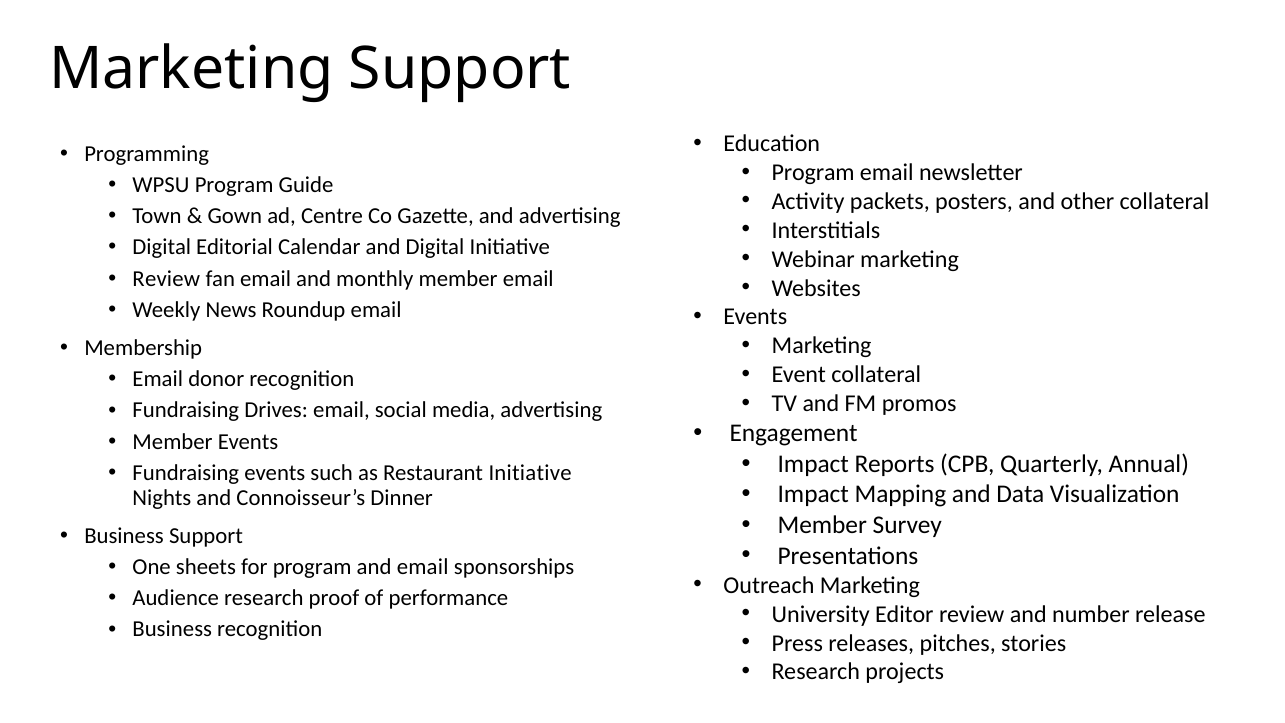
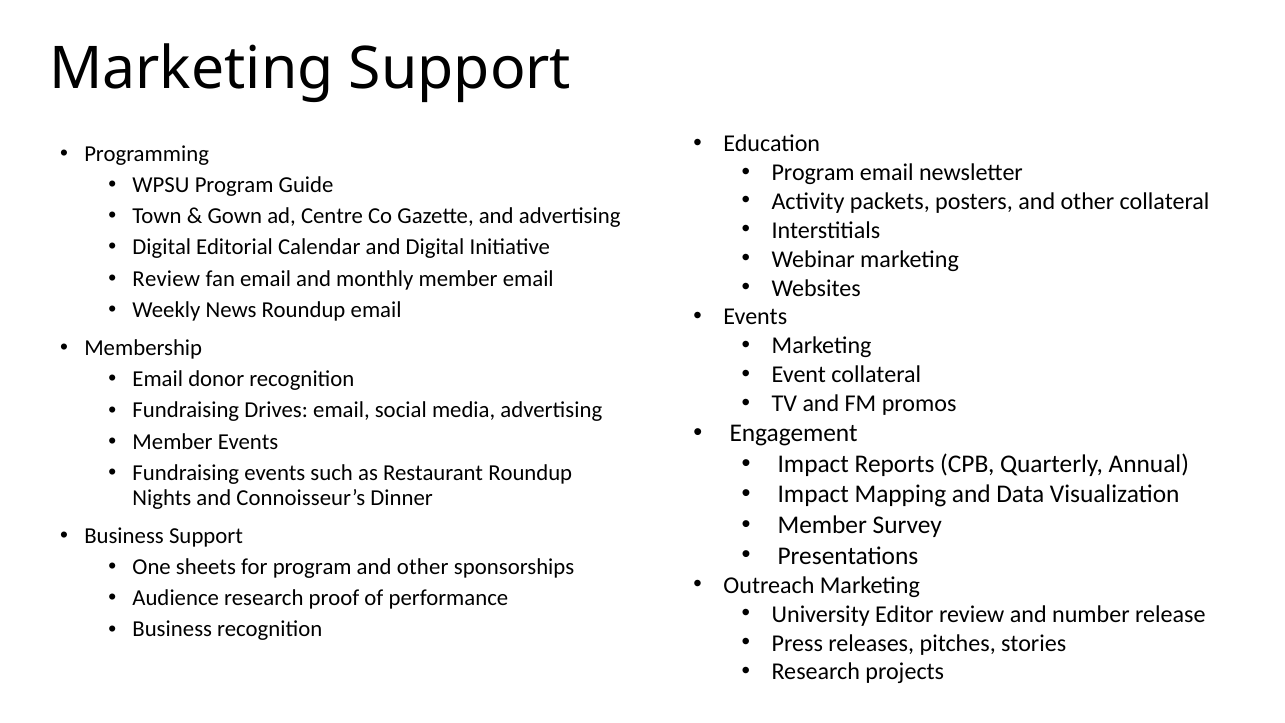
Restaurant Initiative: Initiative -> Roundup
program and email: email -> other
